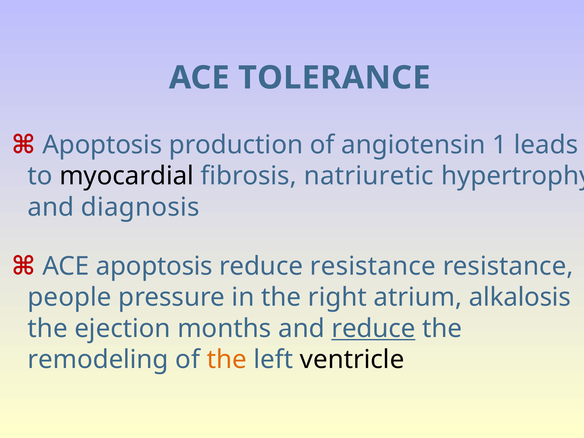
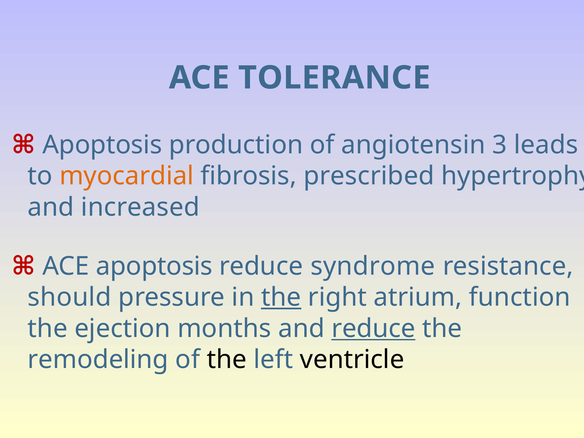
1: 1 -> 3
myocardial colour: black -> orange
natriuretic: natriuretic -> prescribed
diagnosis: diagnosis -> increased
reduce resistance: resistance -> syndrome
people: people -> should
the at (281, 297) underline: none -> present
alkalosis: alkalosis -> function
the at (227, 360) colour: orange -> black
